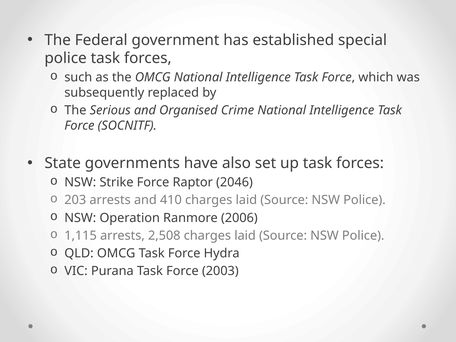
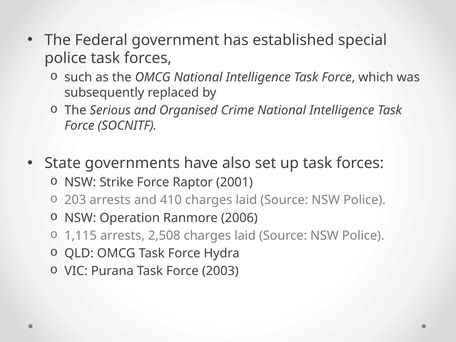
2046: 2046 -> 2001
